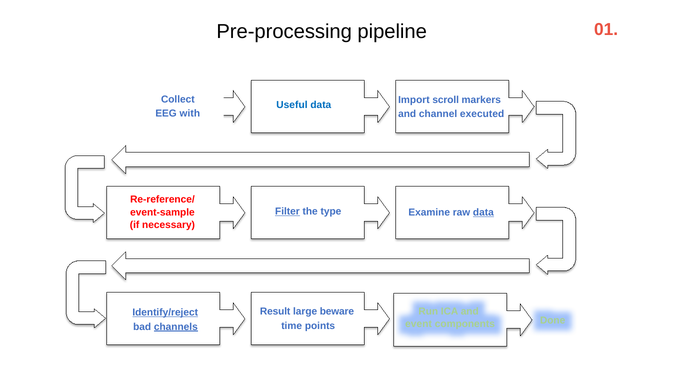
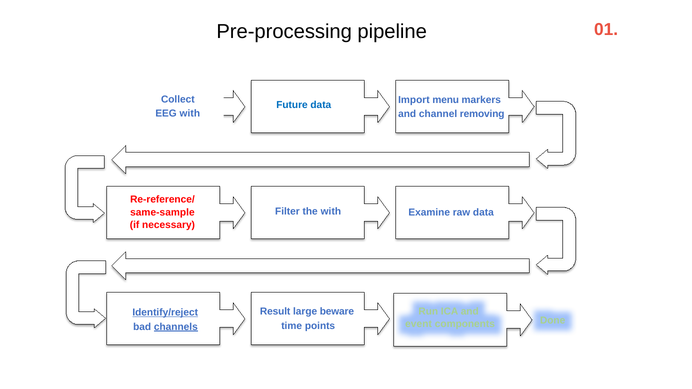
scroll: scroll -> menu
Useful: Useful -> Future
executed: executed -> removing
Filter underline: present -> none
the type: type -> with
data at (483, 212) underline: present -> none
event-sample: event-sample -> same-sample
